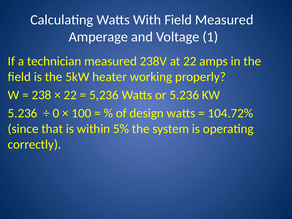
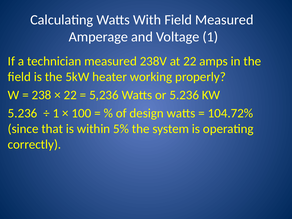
0 at (56, 113): 0 -> 1
